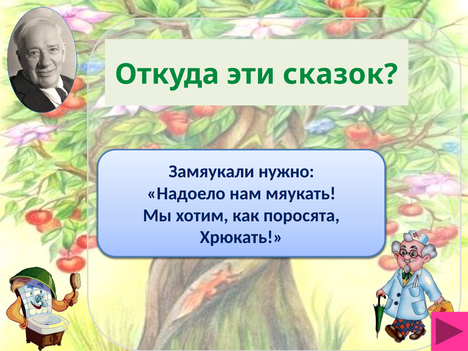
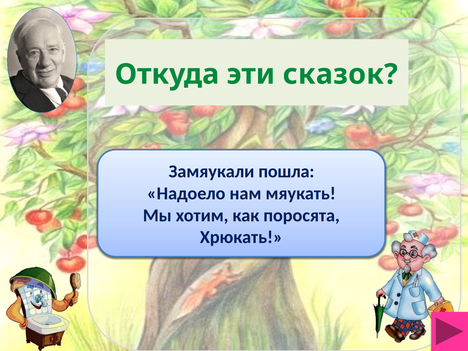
нужно: нужно -> пошла
